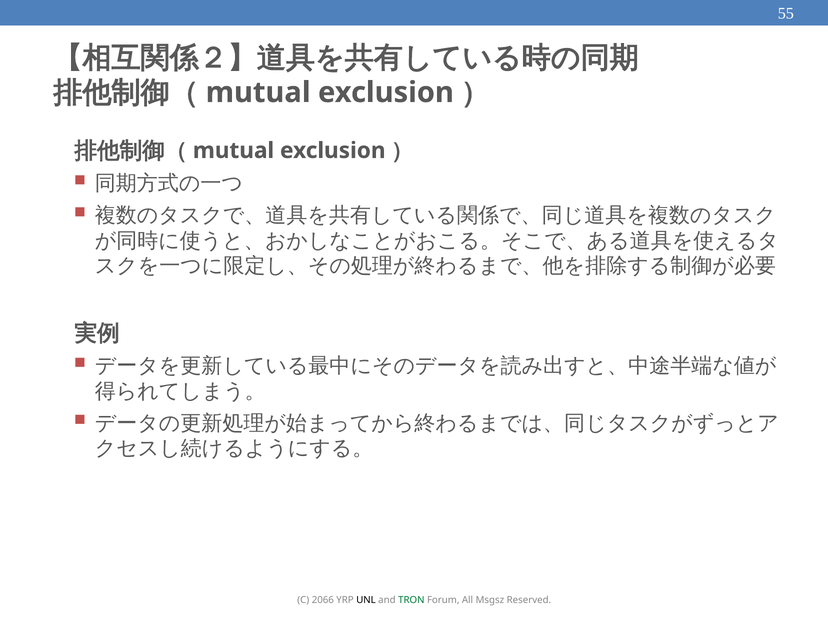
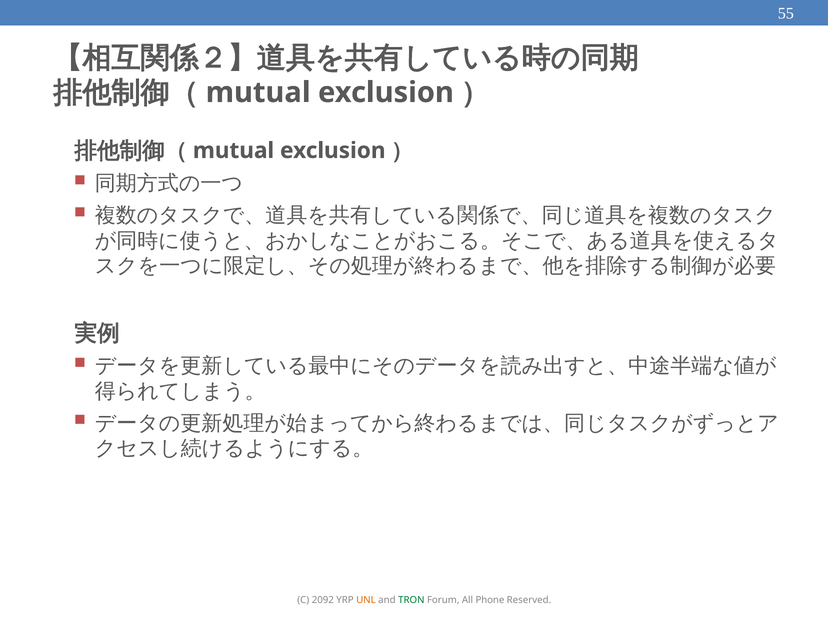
2066: 2066 -> 2092
UNL colour: black -> orange
Msgsz: Msgsz -> Phone
